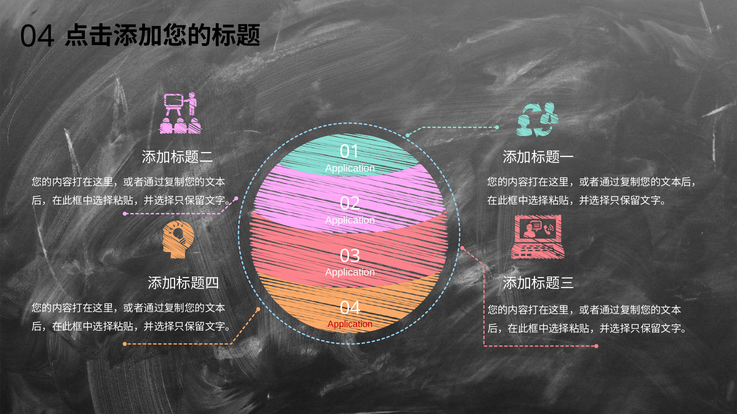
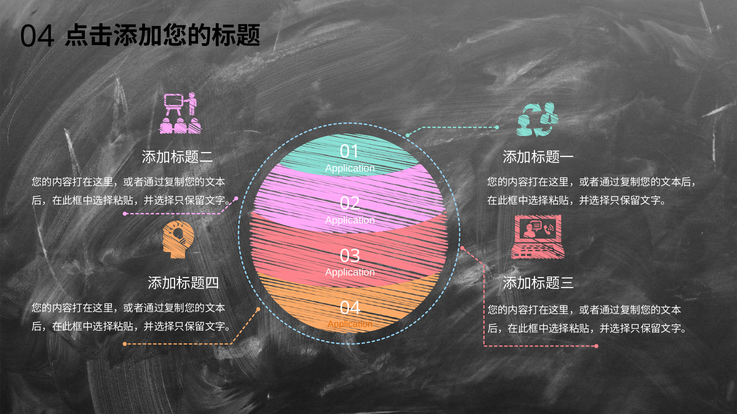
Application at (350, 325) colour: red -> orange
